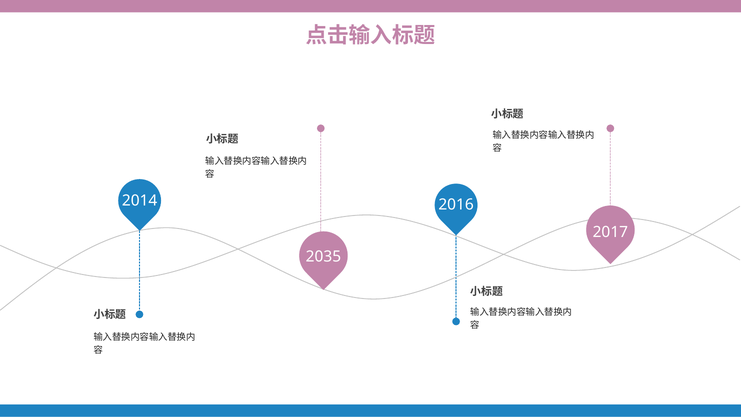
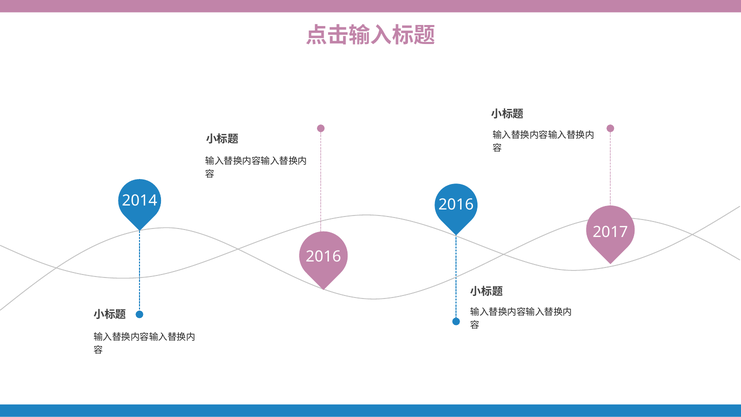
2035 at (323, 256): 2035 -> 2016
